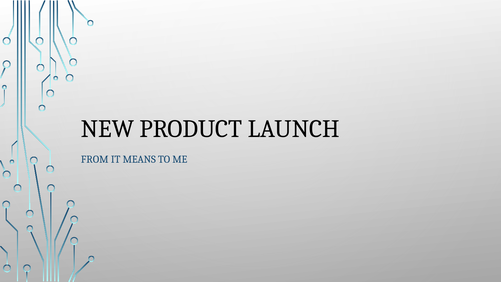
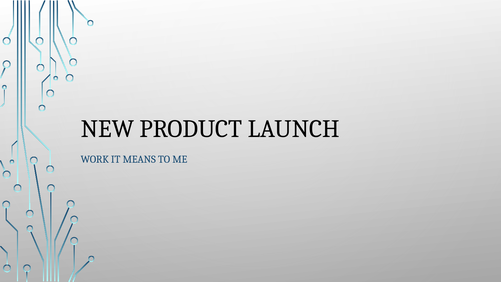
FROM: FROM -> WORK
